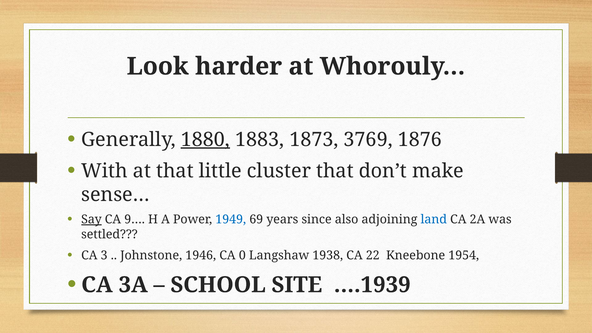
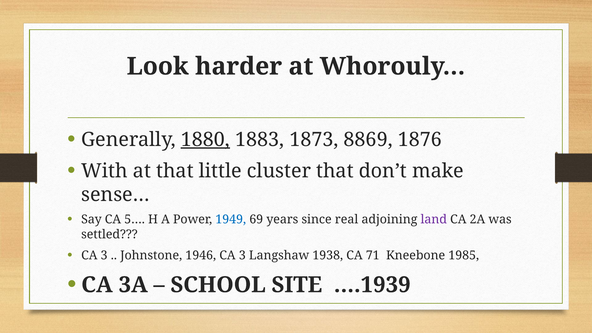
3769: 3769 -> 8869
Say underline: present -> none
9…: 9… -> 5…
also: also -> real
land colour: blue -> purple
1946 CA 0: 0 -> 3
22: 22 -> 71
1954: 1954 -> 1985
